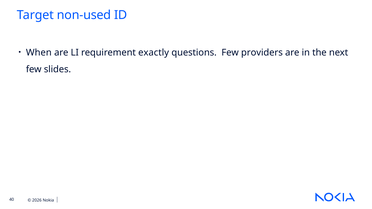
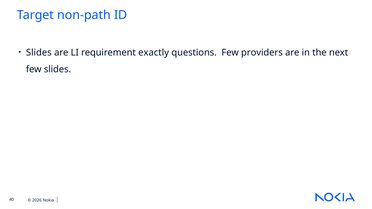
non-used: non-used -> non-path
When at (39, 53): When -> Slides
